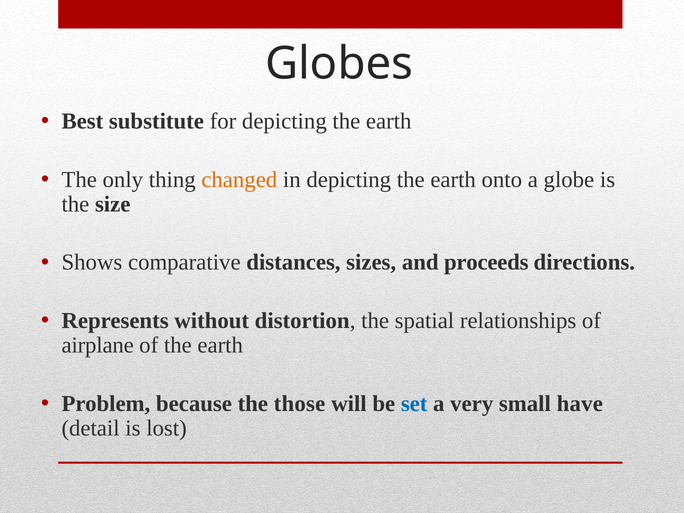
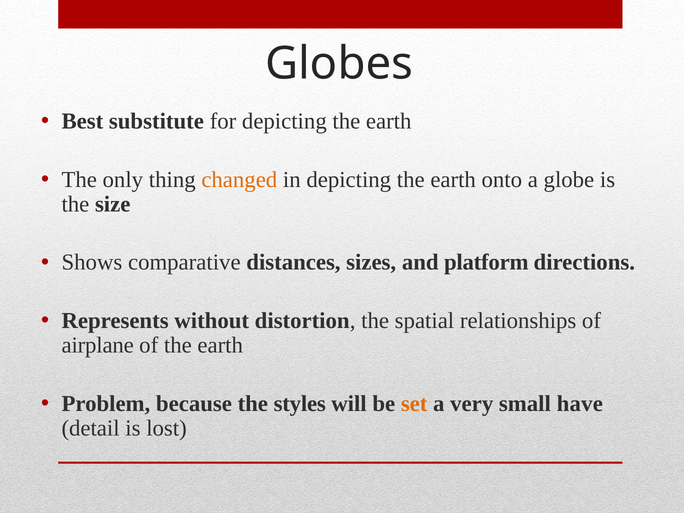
proceeds: proceeds -> platform
those: those -> styles
set colour: blue -> orange
